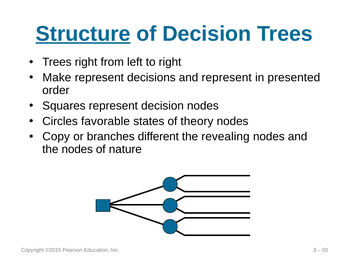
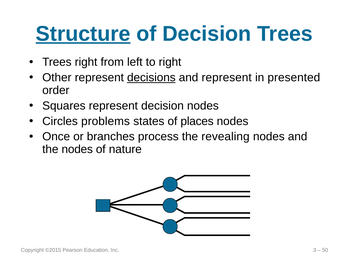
Make: Make -> Other
decisions underline: none -> present
favorable: favorable -> problems
theory: theory -> places
Copy: Copy -> Once
different: different -> process
